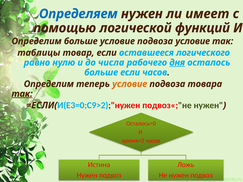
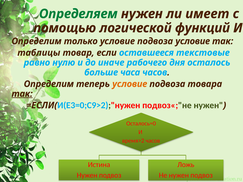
Определяем colour: blue -> green
Определим больше: больше -> только
логического: логического -> текстовые
числа: числа -> иначе
дня underline: present -> none
больше если: если -> часа
